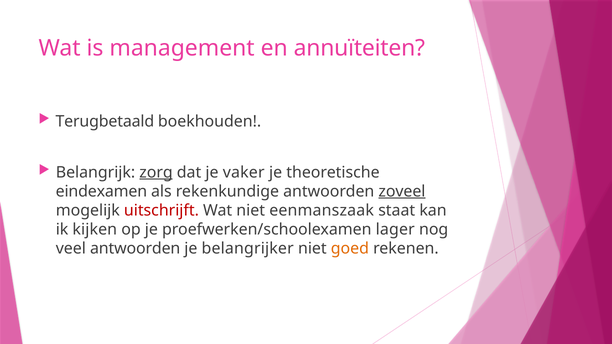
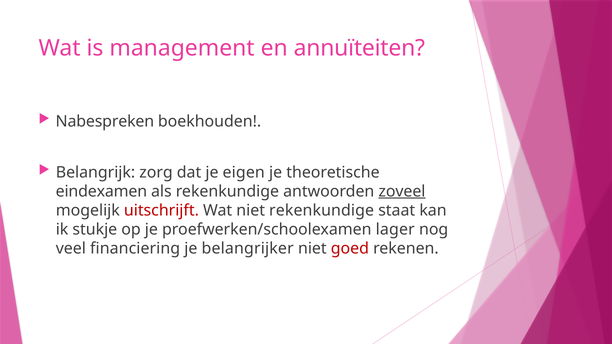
Terugbetaald: Terugbetaald -> Nabespreken
zorg underline: present -> none
vaker: vaker -> eigen
niet eenmanszaak: eenmanszaak -> rekenkundige
kijken: kijken -> stukje
veel antwoorden: antwoorden -> financiering
goed colour: orange -> red
